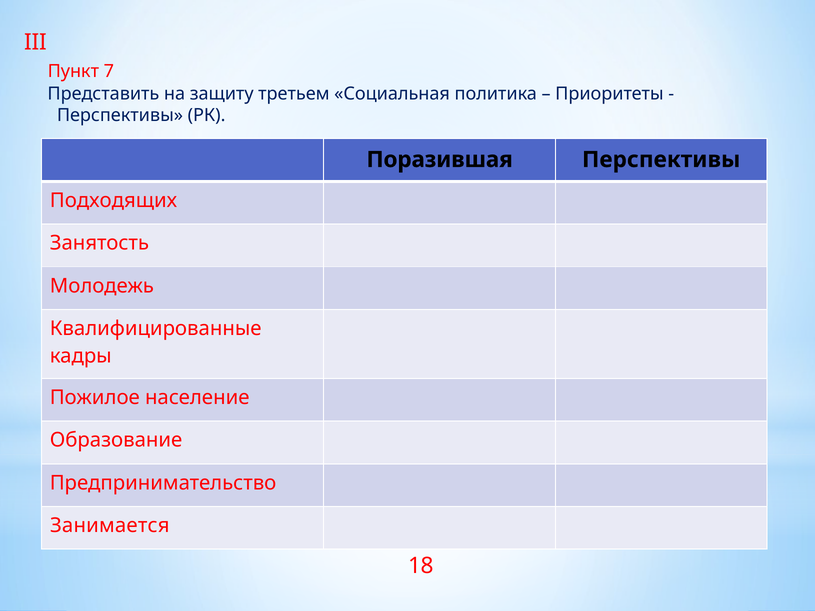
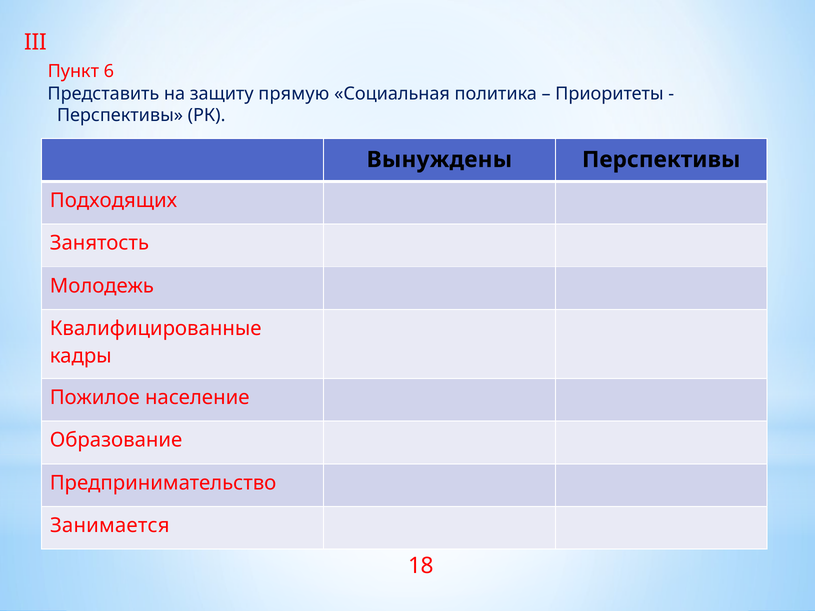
7: 7 -> 6
третьем: третьем -> прямую
Поразившая: Поразившая -> Вынуждены
